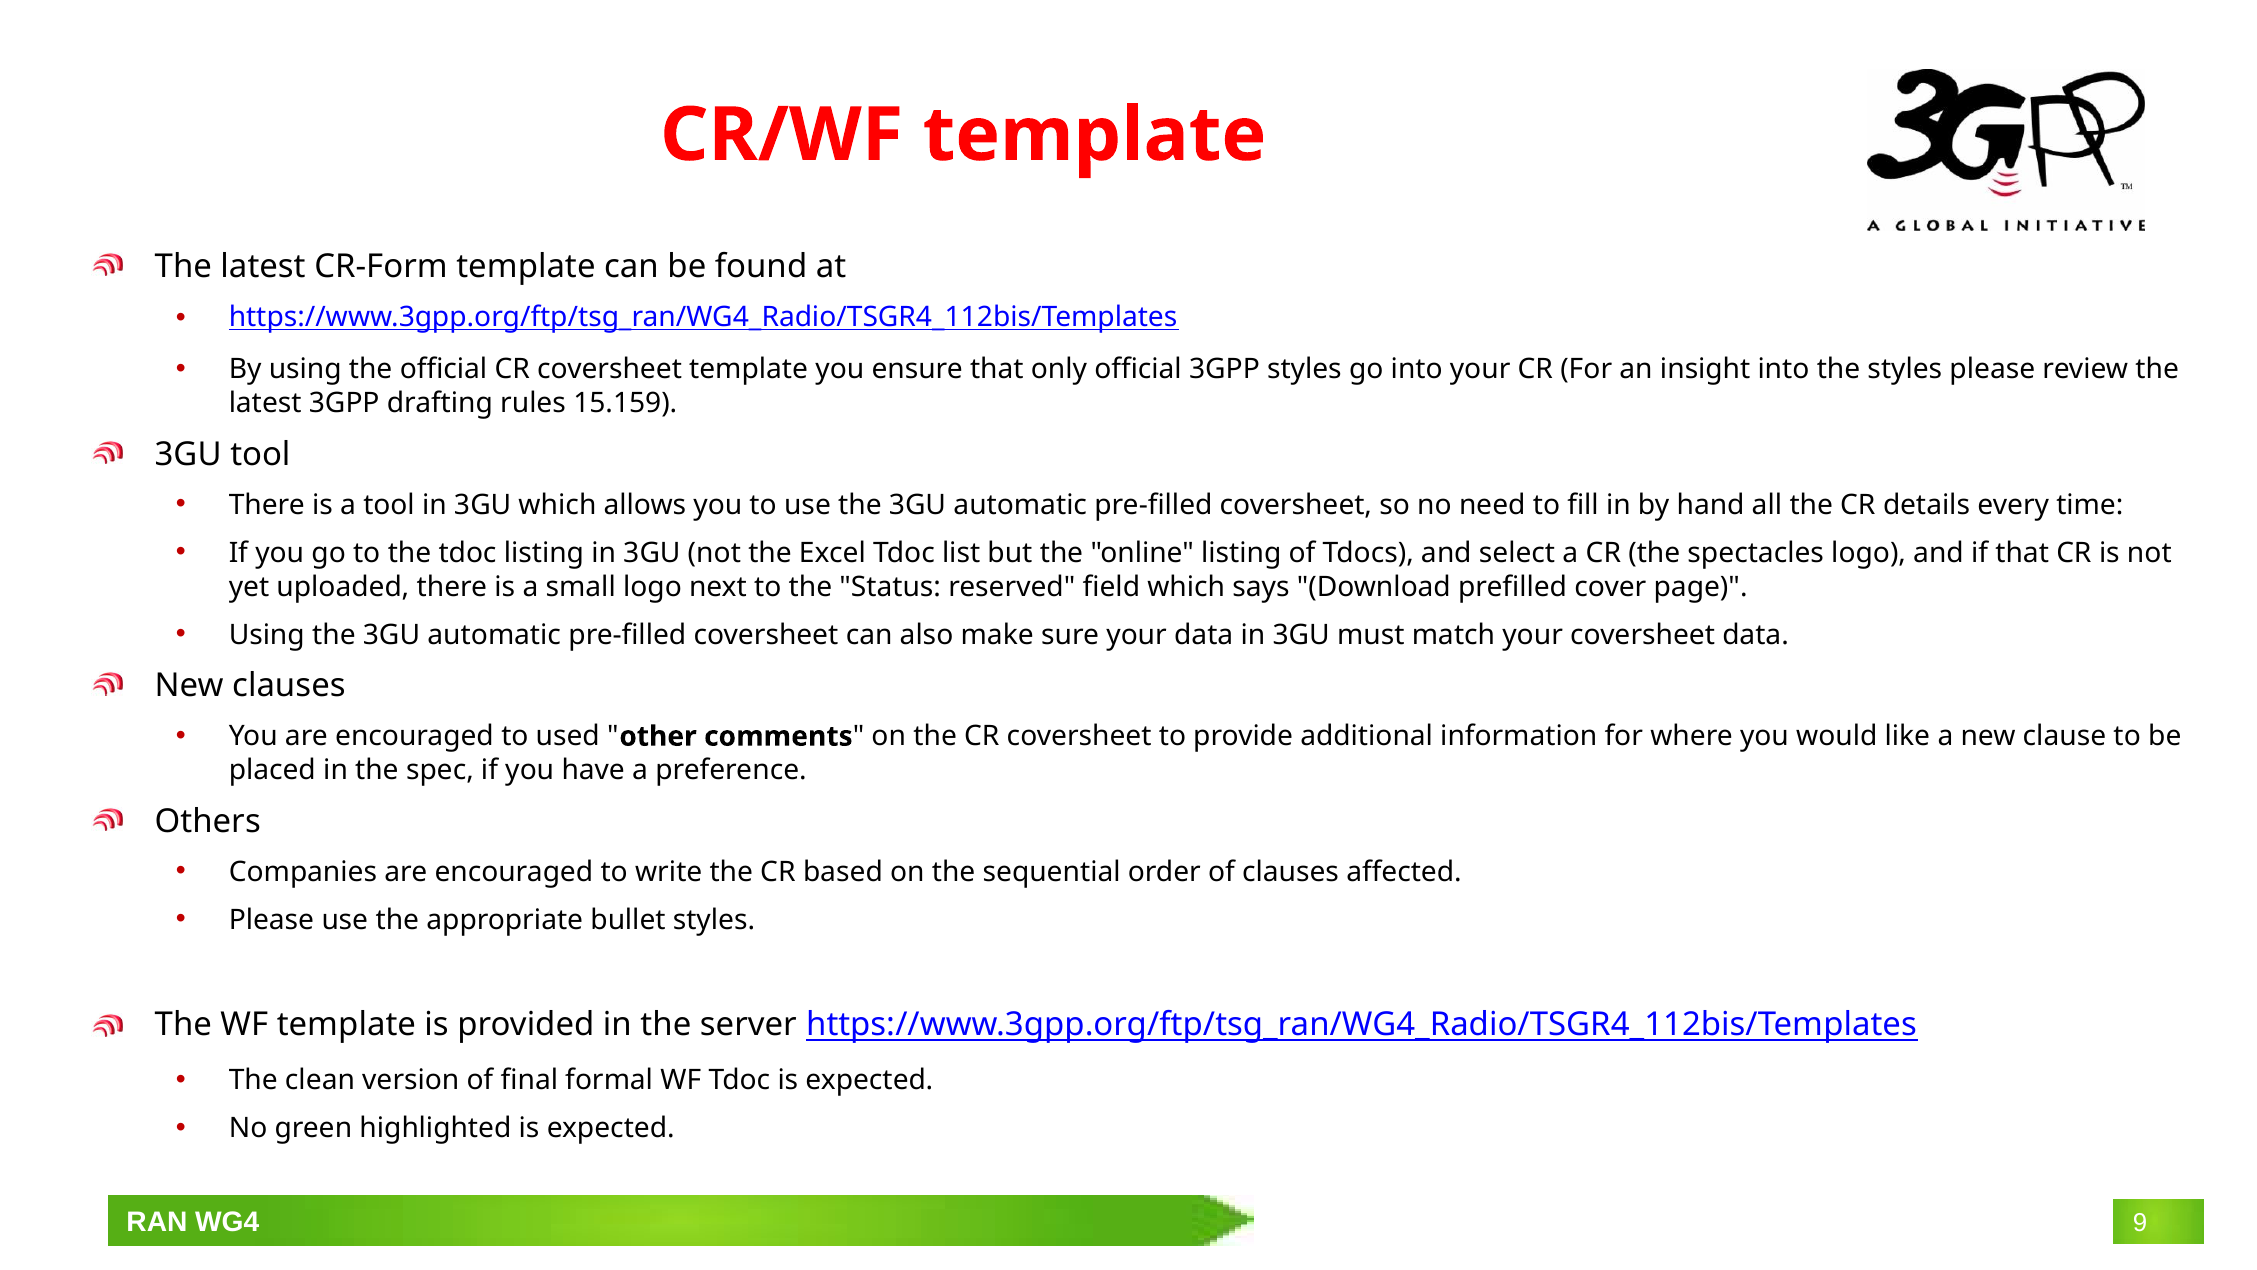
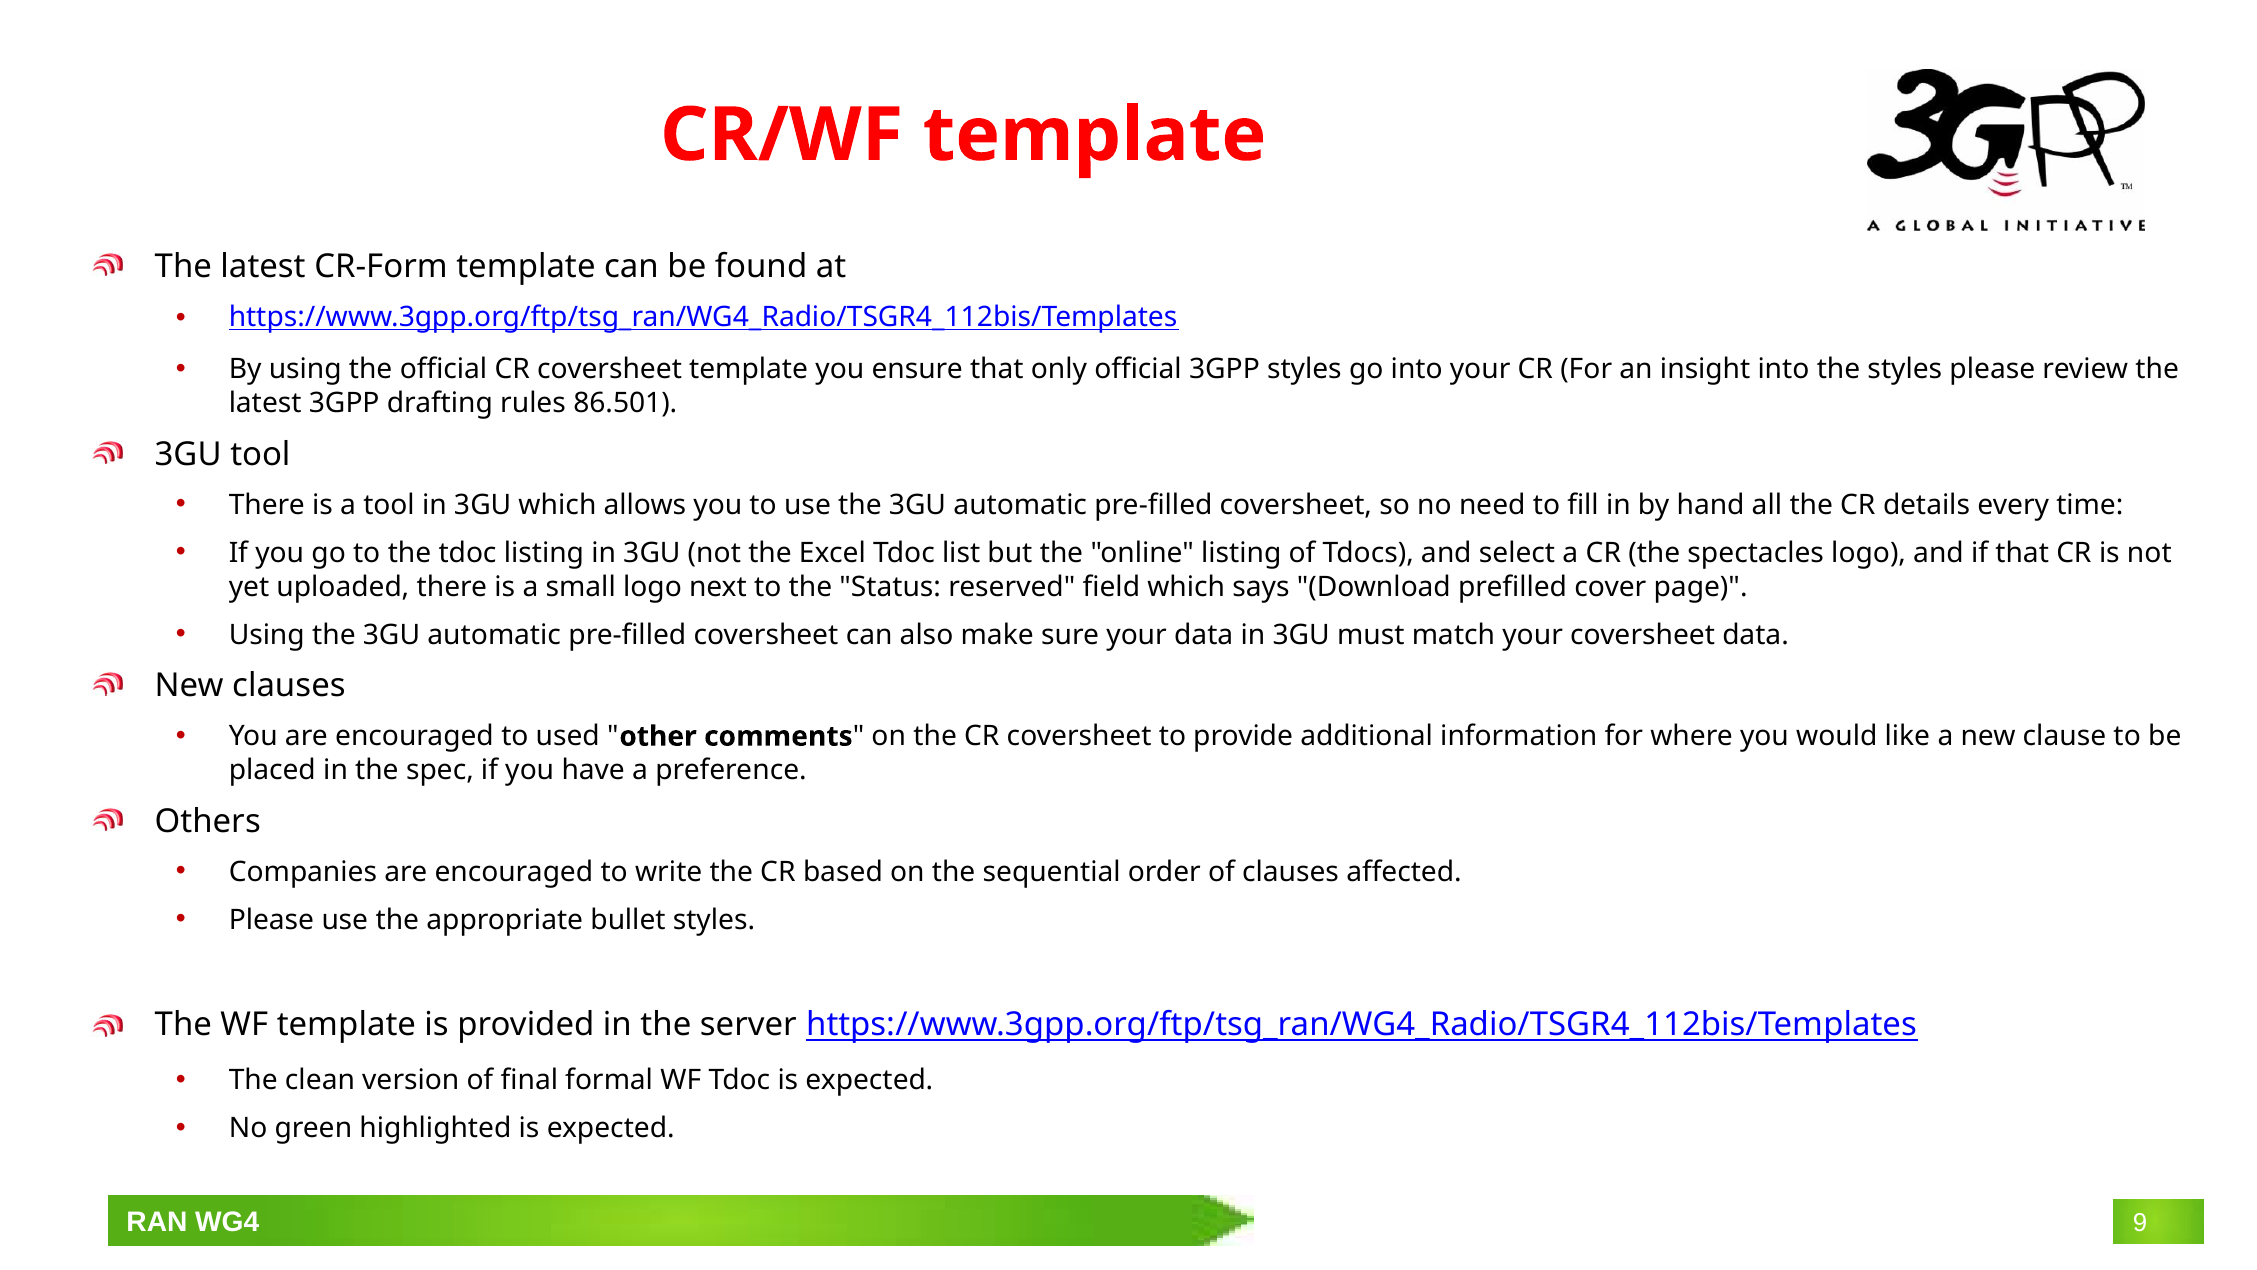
15.159: 15.159 -> 86.501
